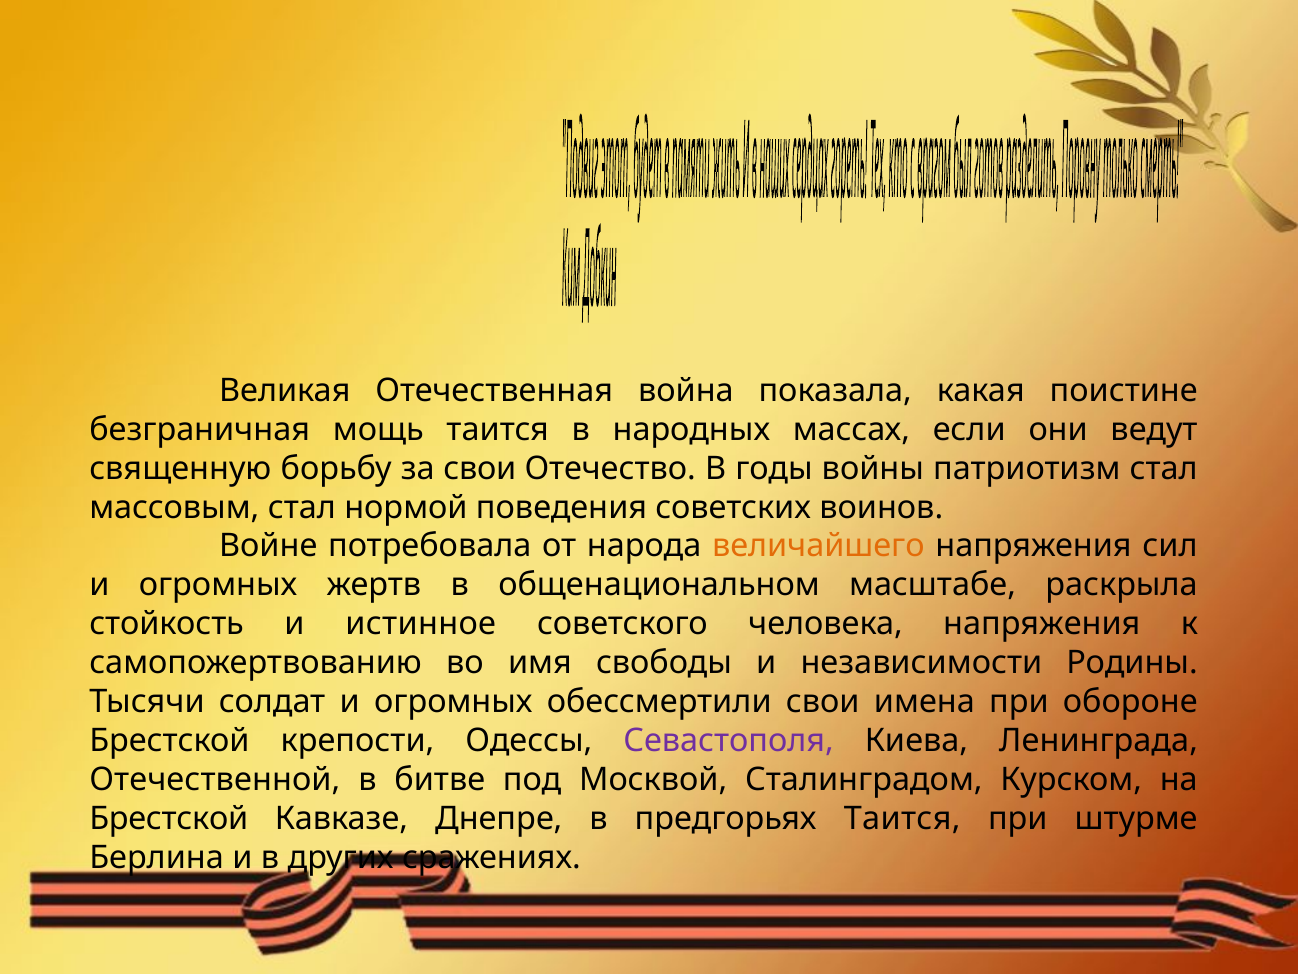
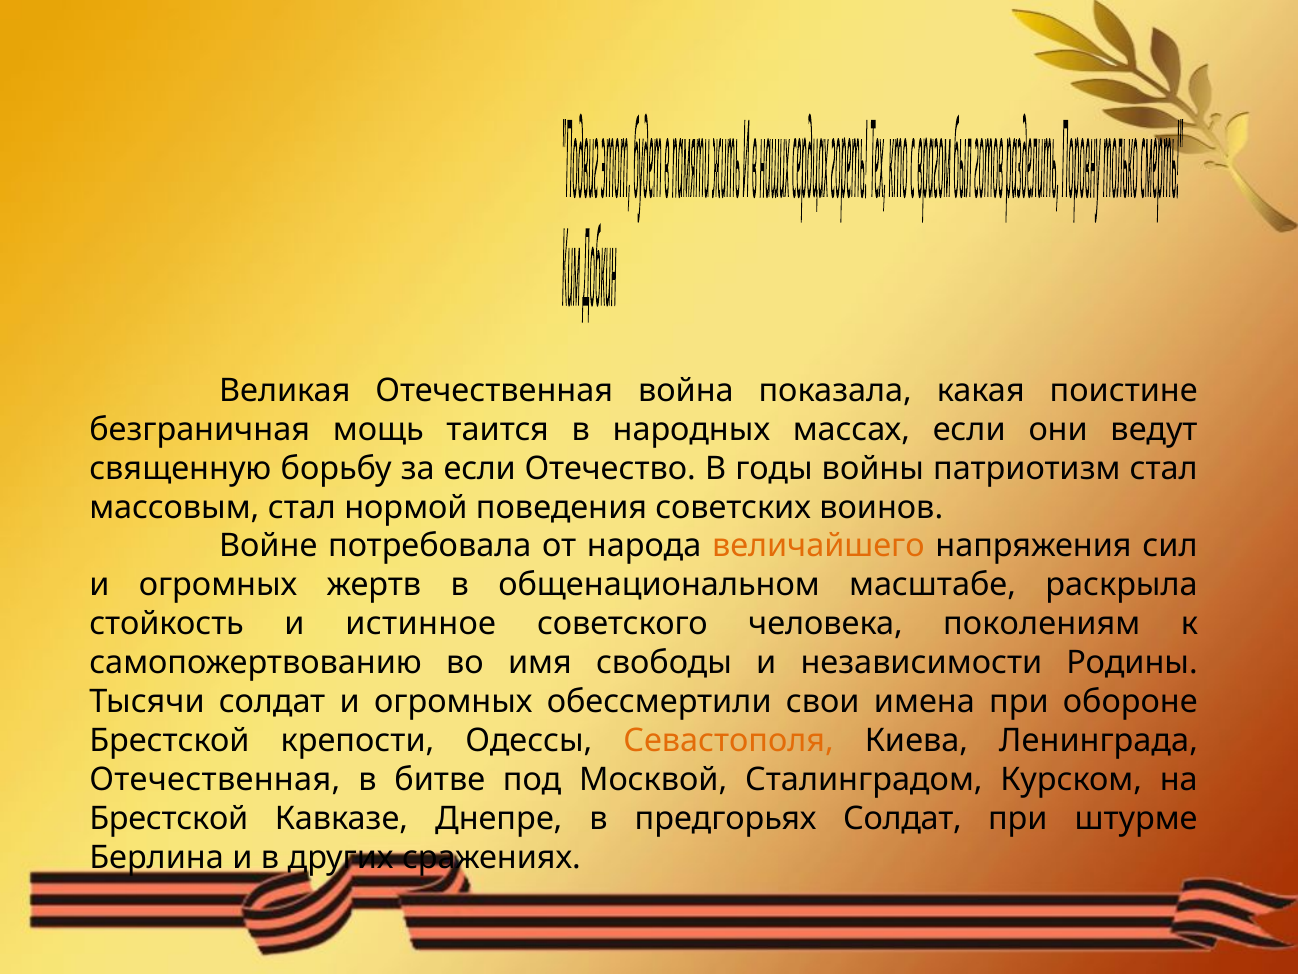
за свои: свои -> если
человека напряжения: напряжения -> поколениям
Севастополя colour: purple -> orange
Отечественной at (215, 780): Отечественной -> Отечественная
предгорьях Таится: Таится -> Солдат
